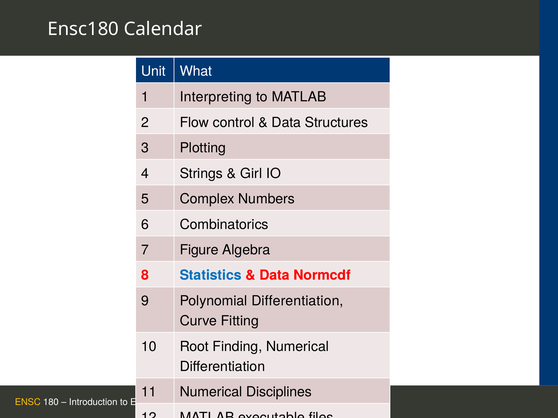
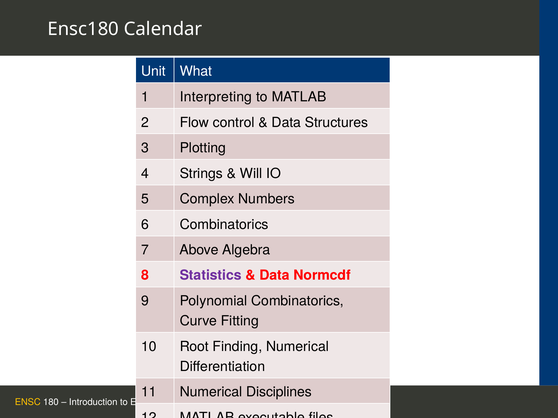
Girl: Girl -> Will
Figure: Figure -> Above
Statistics colour: blue -> purple
Polynomial Differentiation: Differentiation -> Combinatorics
